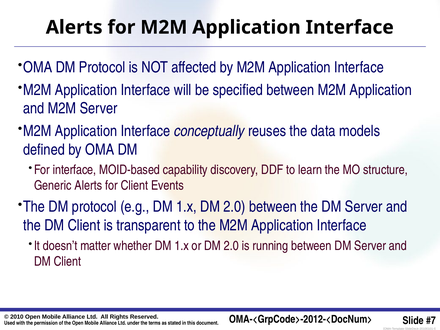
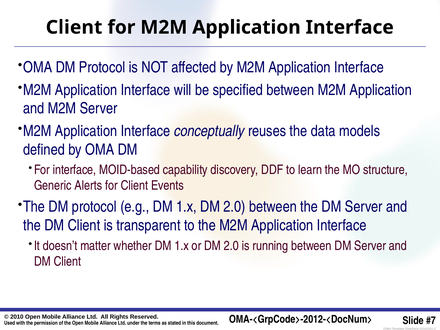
Alerts at (74, 27): Alerts -> Client
